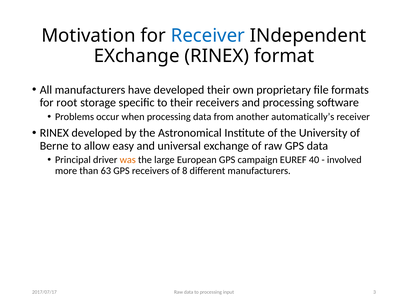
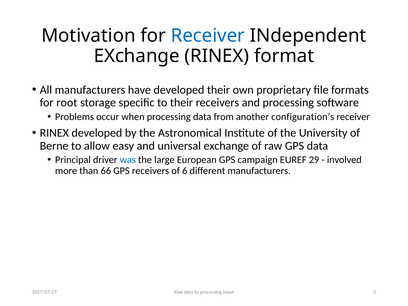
automatically’s: automatically’s -> configuration’s
was colour: orange -> blue
40: 40 -> 29
63: 63 -> 66
8: 8 -> 6
